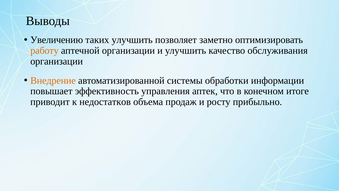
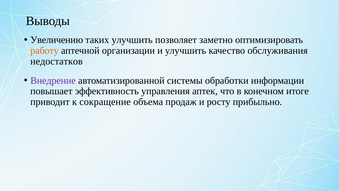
организации at (57, 61): организации -> недостатков
Внедрение colour: orange -> purple
недостатков: недостатков -> сокращение
